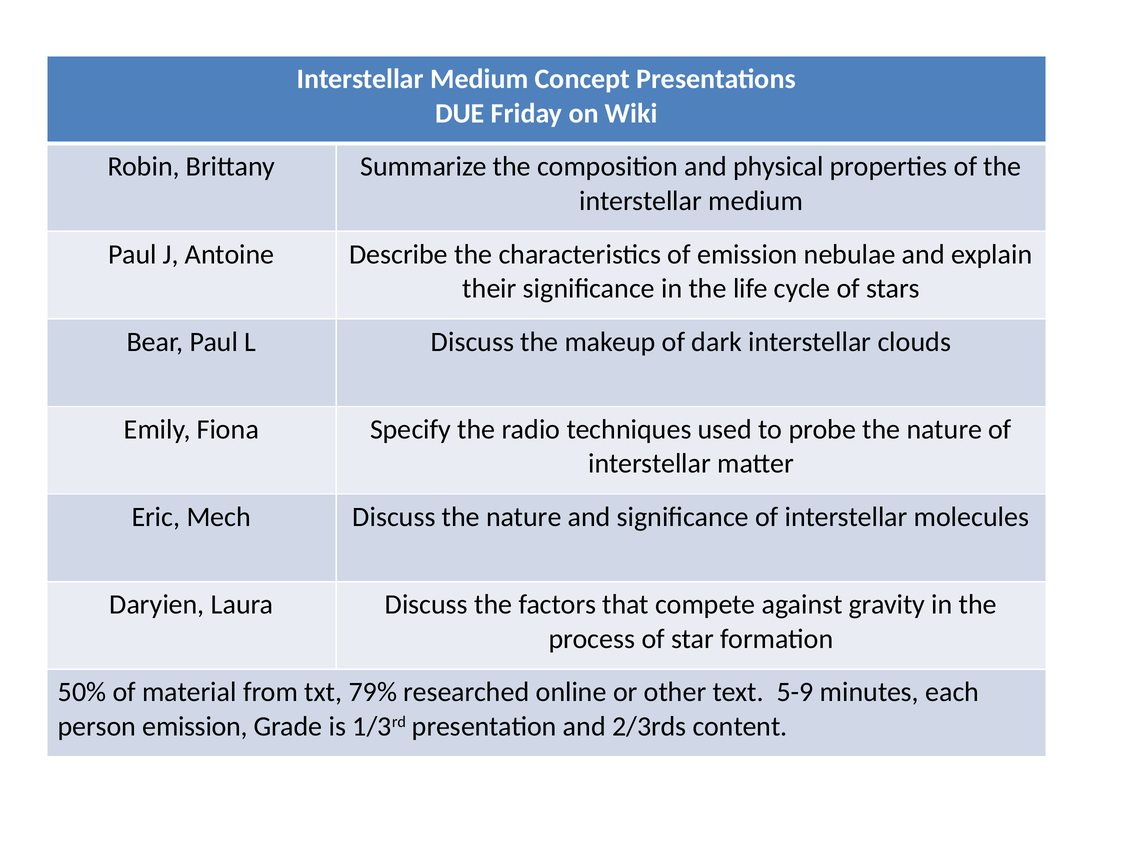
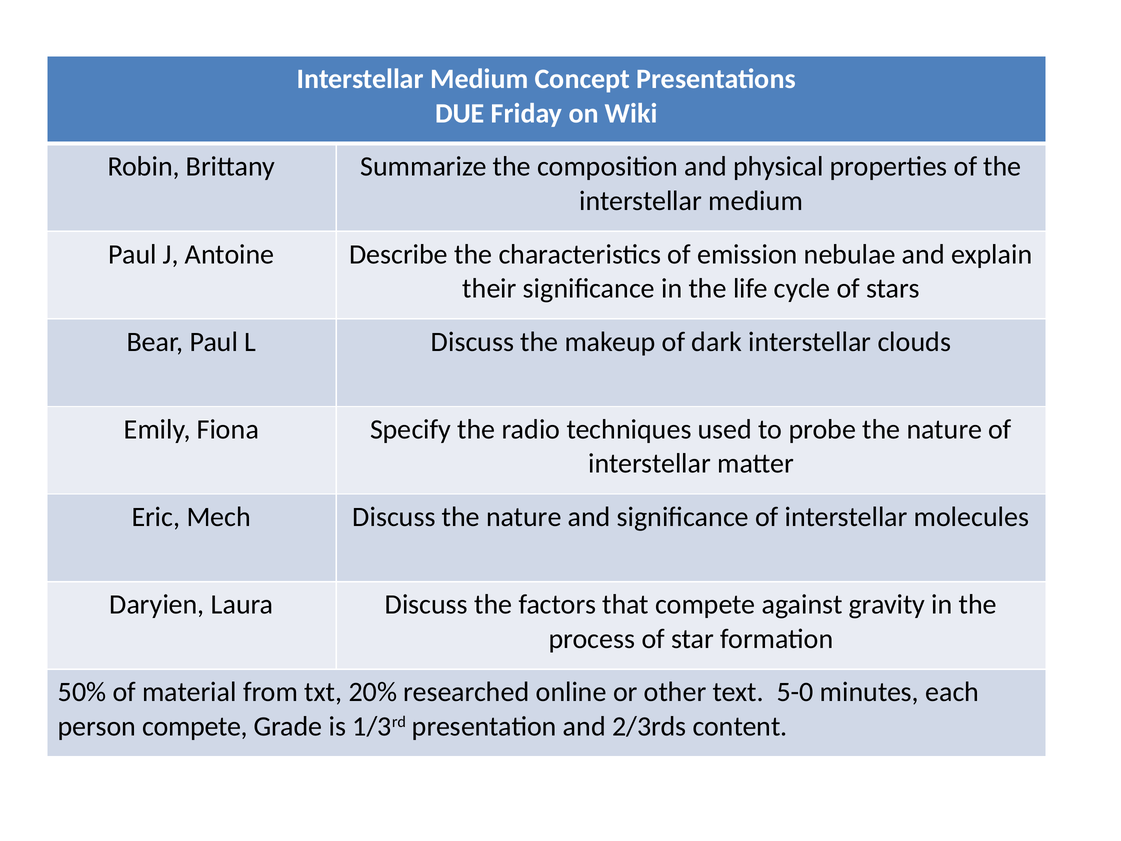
79%: 79% -> 20%
5-9: 5-9 -> 5-0
person emission: emission -> compete
